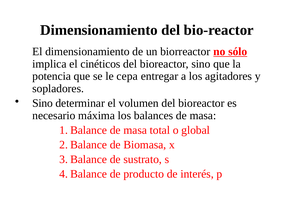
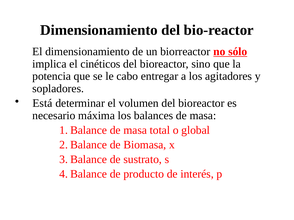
cepa: cepa -> cabo
Sino at (43, 103): Sino -> Está
